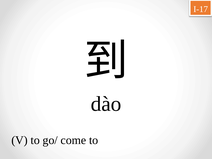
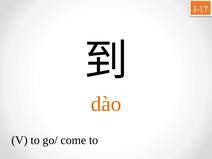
dào colour: black -> orange
